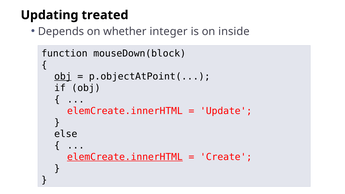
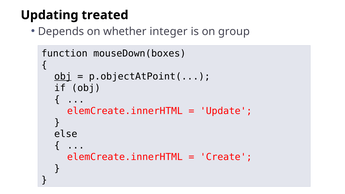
inside: inside -> group
mouseDown(block: mouseDown(block -> mouseDown(boxes
elemCreate.innerHTML at (125, 157) underline: present -> none
